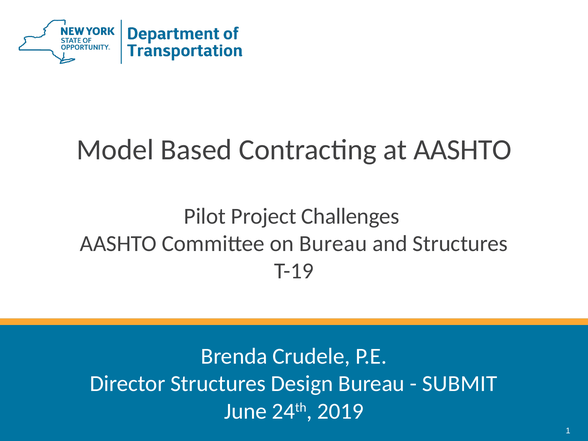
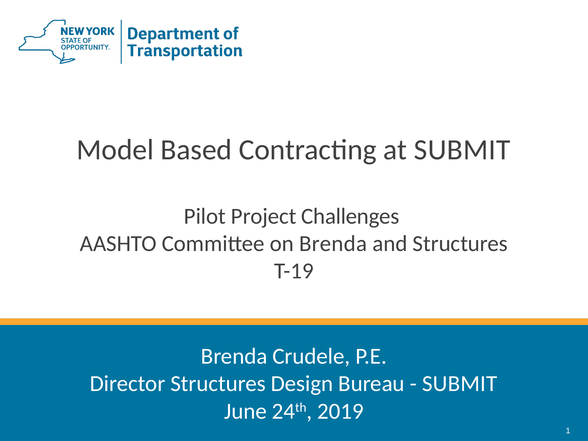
at AASHTO: AASHTO -> SUBMIT
on Bureau: Bureau -> Brenda
